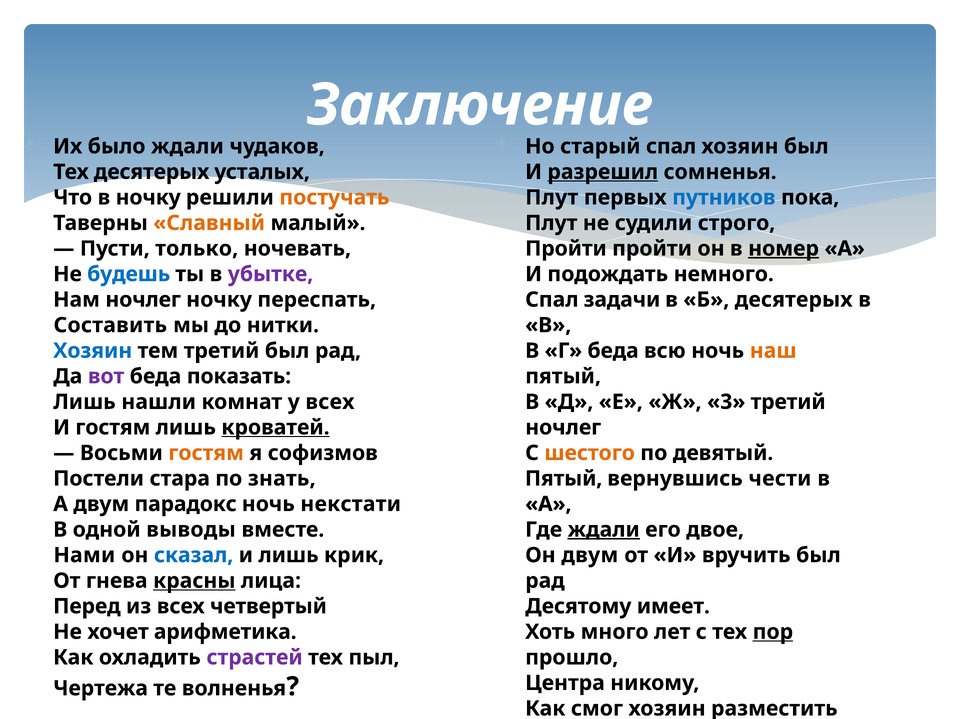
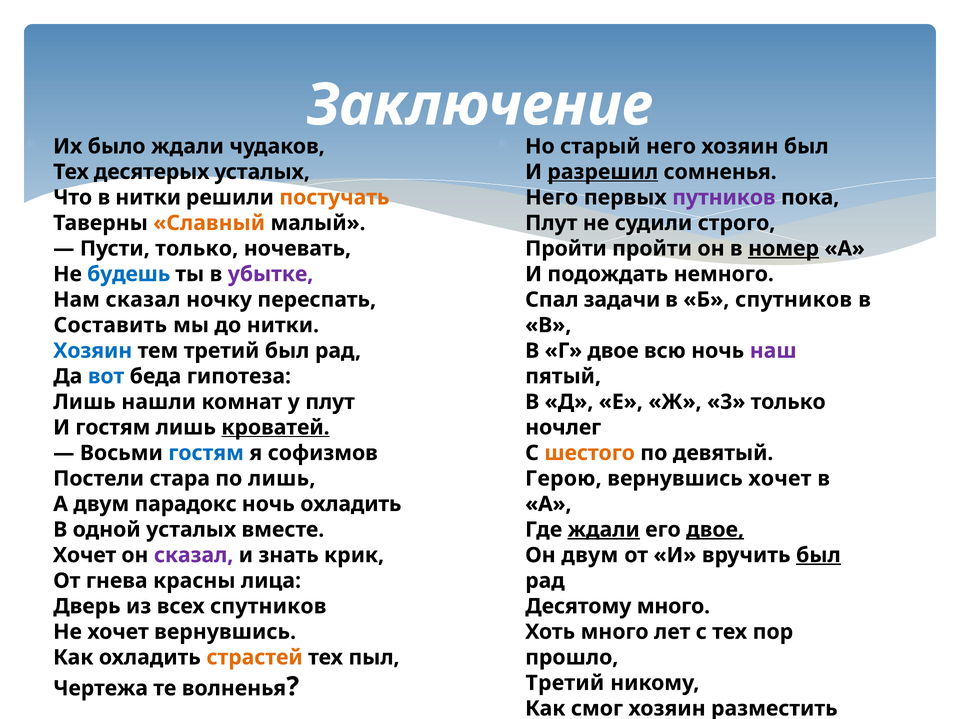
спал at (671, 146): спал -> него
в ночку: ночку -> нитки
Плут at (552, 198): Плут -> Него
путников colour: blue -> purple
Нам ночлег: ночлег -> сказал
Б десятерых: десятерых -> спутников
Г беда: беда -> двое
наш colour: orange -> purple
вот colour: purple -> blue
показать: показать -> гипотеза
у всех: всех -> плут
3 третий: третий -> только
гостям at (206, 453) colour: orange -> blue
по знать: знать -> лишь
Пятый at (564, 479): Пятый -> Герою
вернувшись чести: чести -> хочет
ночь некстати: некстати -> охладить
одной выводы: выводы -> усталых
двое at (715, 530) underline: none -> present
Нами at (84, 555): Нами -> Хочет
сказал at (194, 555) colour: blue -> purple
и лишь: лишь -> знать
был at (818, 555) underline: none -> present
красны underline: present -> none
Перед at (87, 607): Перед -> Дверь
всех четвертый: четвертый -> спутников
Десятому имеет: имеет -> много
хочет арифметика: арифметика -> вернувшись
пор underline: present -> none
страстей colour: purple -> orange
Центра at (565, 683): Центра -> Третий
